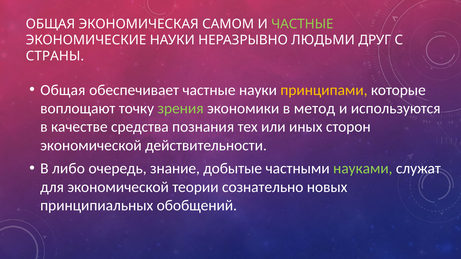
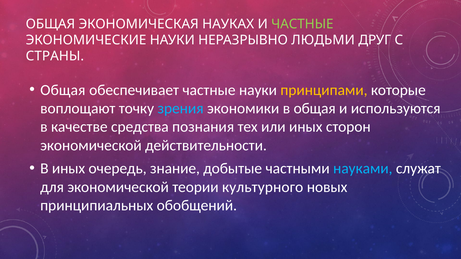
САМОМ: САМОМ -> НАУКАХ
зрения colour: light green -> light blue
в метод: метод -> общая
В либо: либо -> иных
науками colour: light green -> light blue
сознательно: сознательно -> культурного
